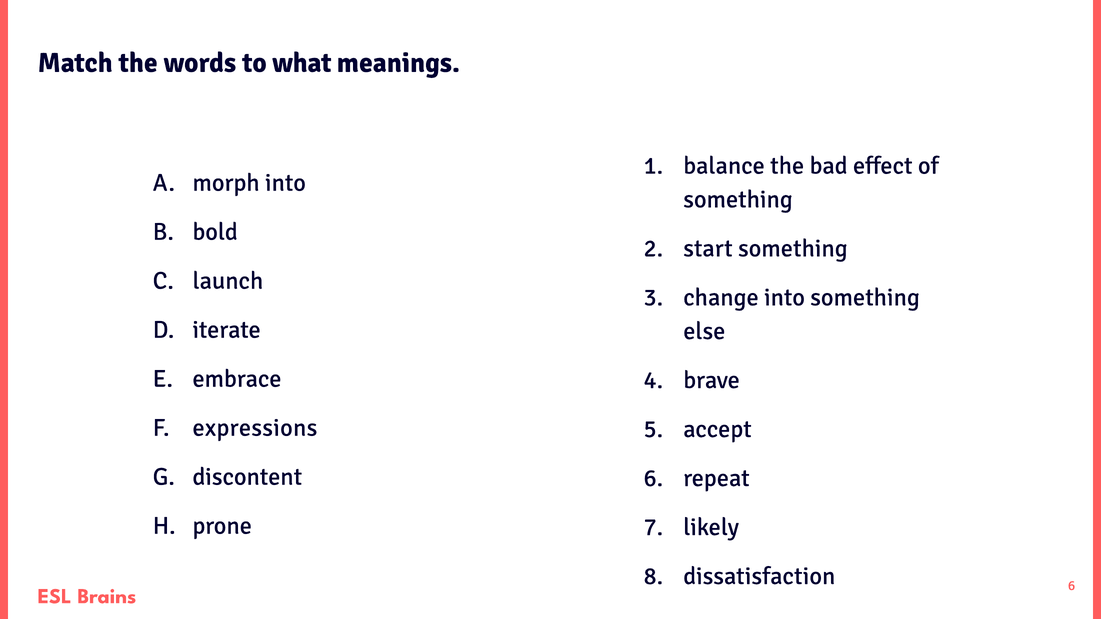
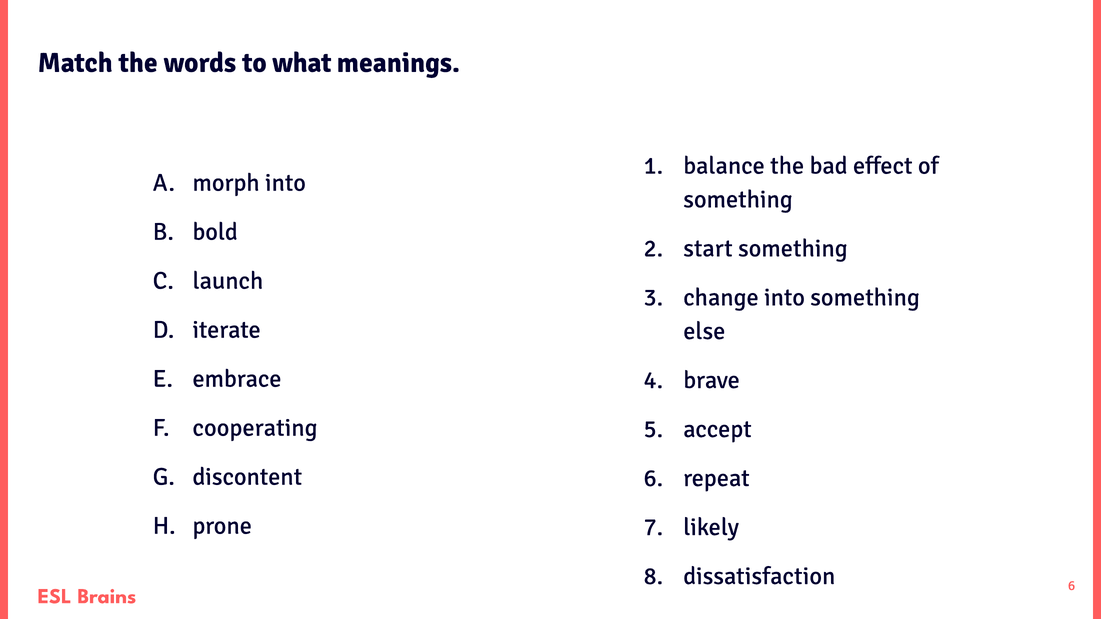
expressions: expressions -> cooperating
